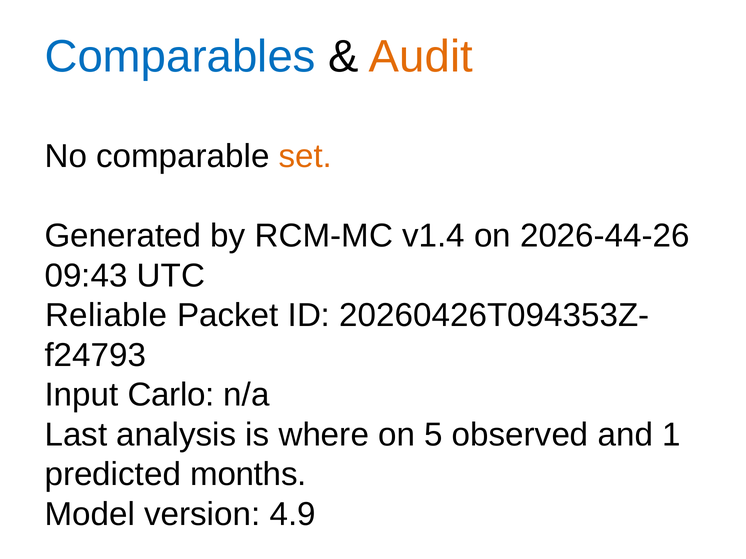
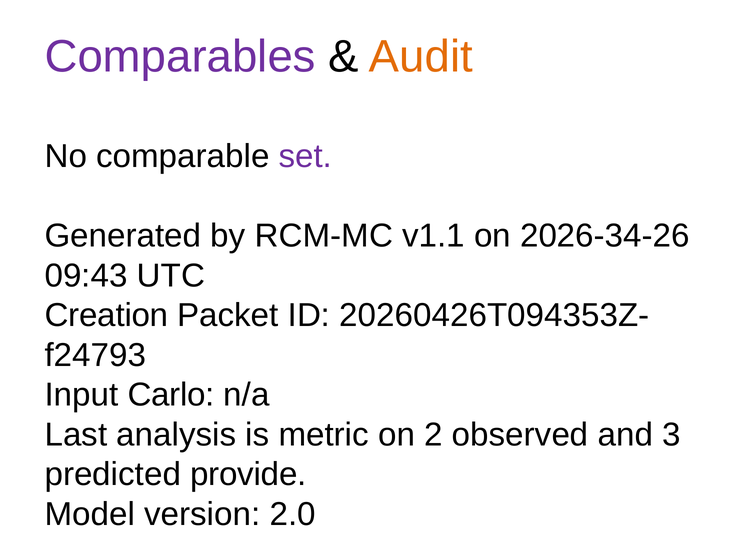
Comparables colour: blue -> purple
set colour: orange -> purple
v1.4: v1.4 -> v1.1
2026-44-26: 2026-44-26 -> 2026-34-26
Reliable: Reliable -> Creation
where: where -> metric
5: 5 -> 2
1: 1 -> 3
months: months -> provide
4.9: 4.9 -> 2.0
